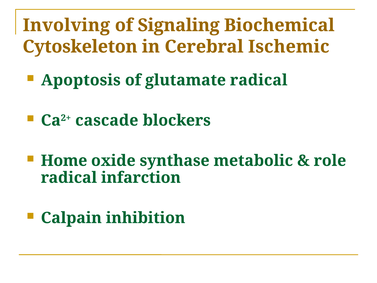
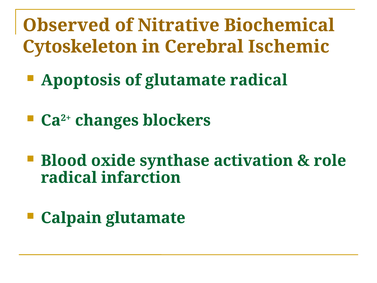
Involving: Involving -> Observed
Signaling: Signaling -> Nitrative
cascade: cascade -> changes
Home: Home -> Blood
metabolic: metabolic -> activation
Calpain inhibition: inhibition -> glutamate
